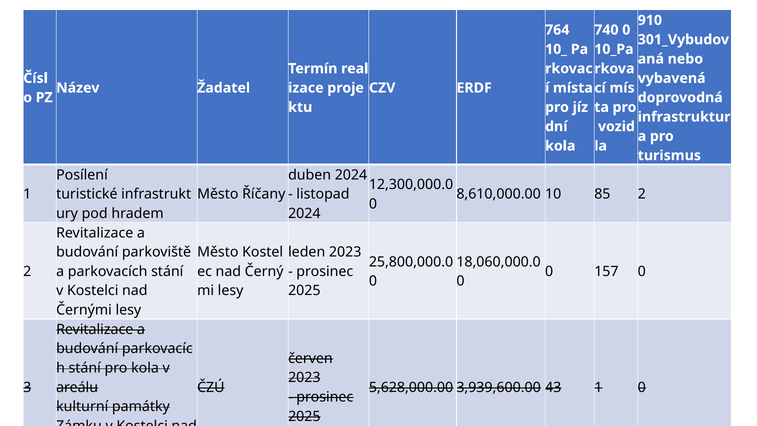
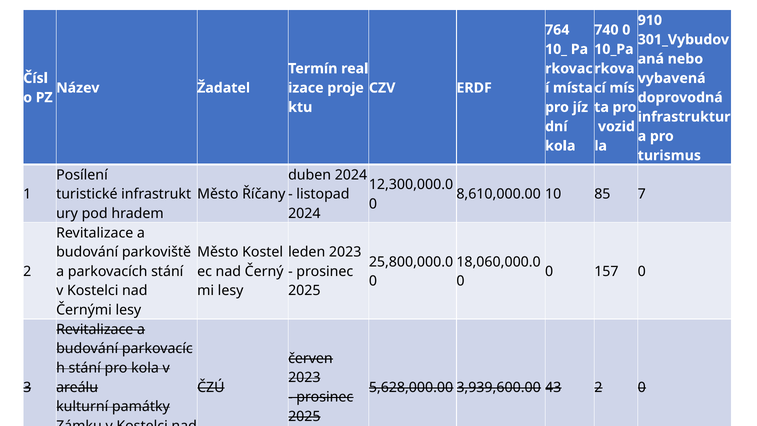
2 at (642, 194): 2 -> 7
43 1: 1 -> 2
